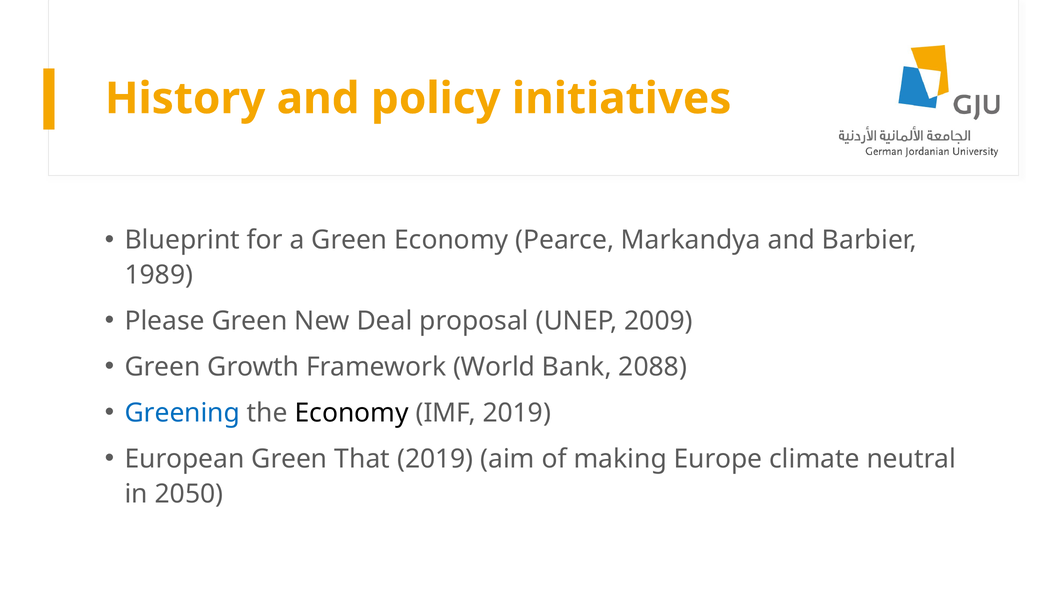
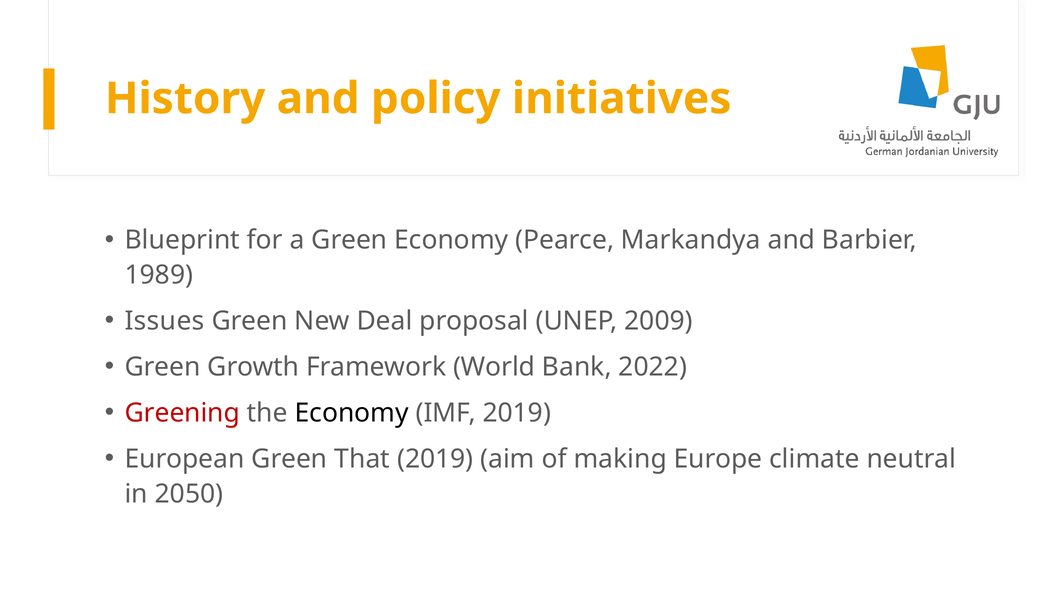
Please: Please -> Issues
2088: 2088 -> 2022
Greening colour: blue -> red
